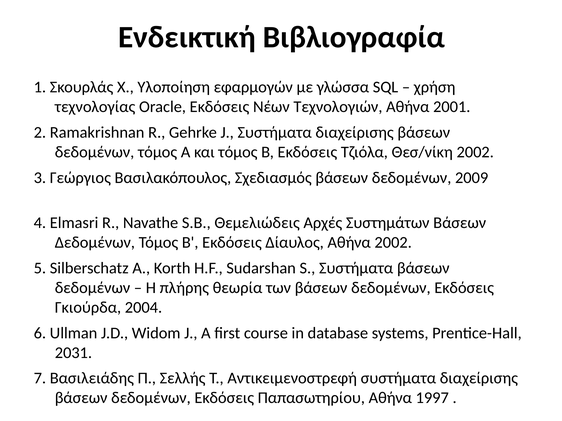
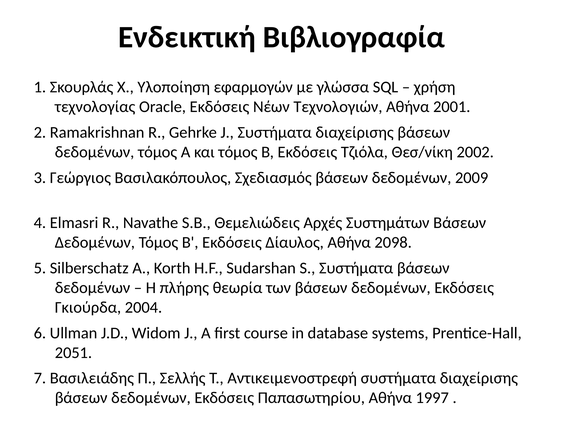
Αθήνα 2002: 2002 -> 2098
2031: 2031 -> 2051
